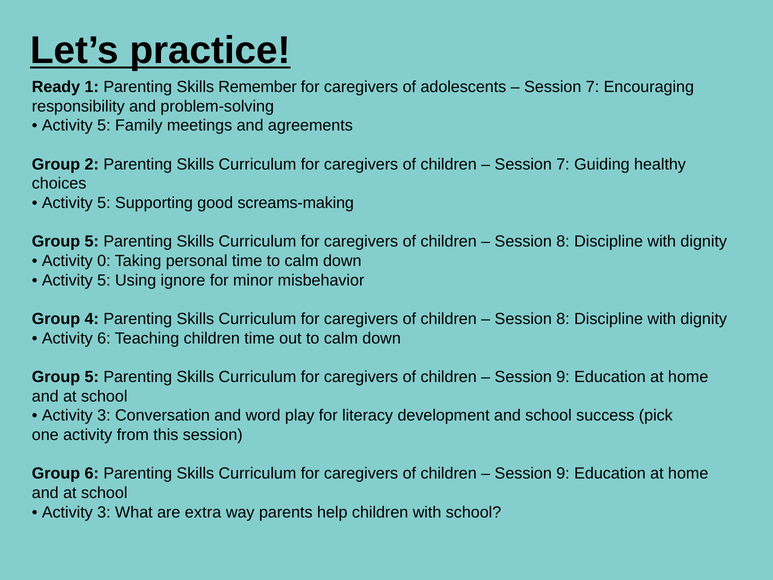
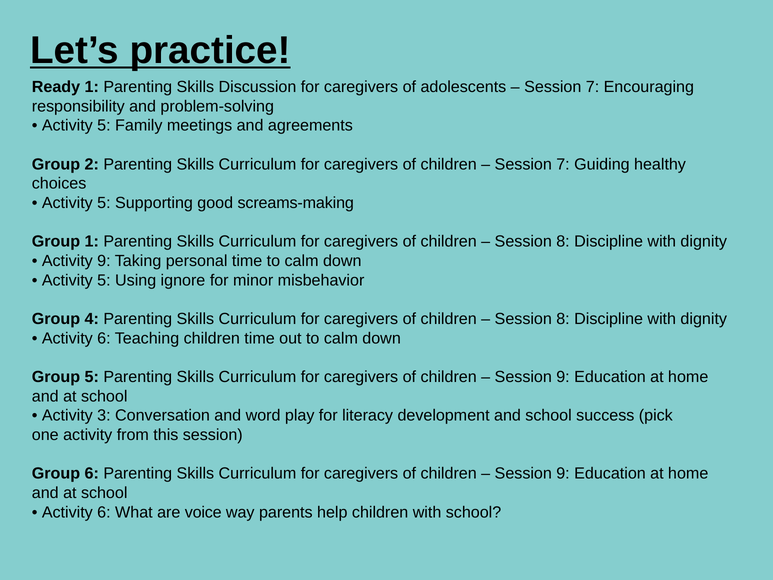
Remember: Remember -> Discussion
5 at (92, 242): 5 -> 1
Activity 0: 0 -> 9
3 at (104, 512): 3 -> 6
extra: extra -> voice
